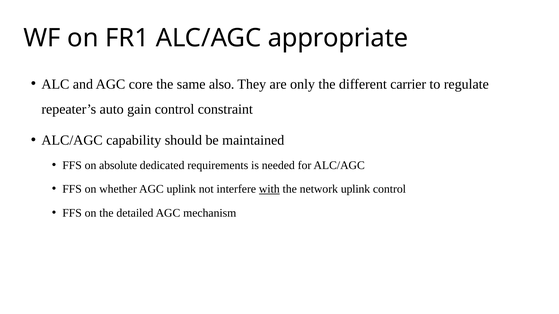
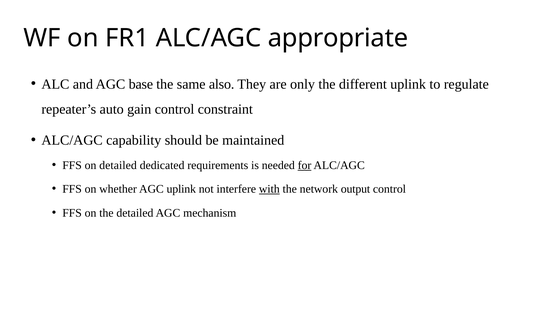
core: core -> base
different carrier: carrier -> uplink
on absolute: absolute -> detailed
for underline: none -> present
network uplink: uplink -> output
